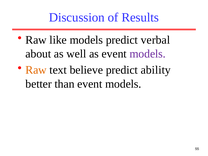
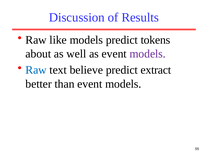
verbal: verbal -> tokens
Raw at (36, 70) colour: orange -> blue
ability: ability -> extract
